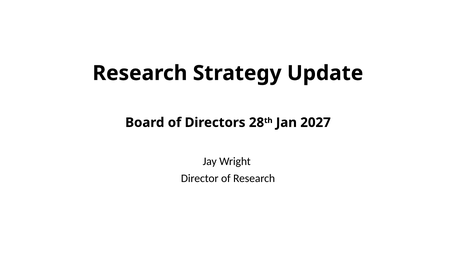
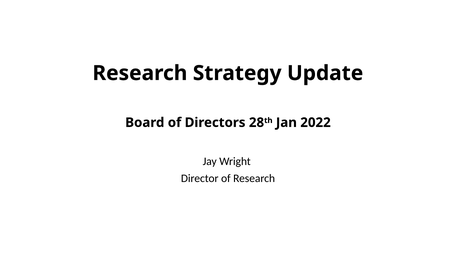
2027: 2027 -> 2022
